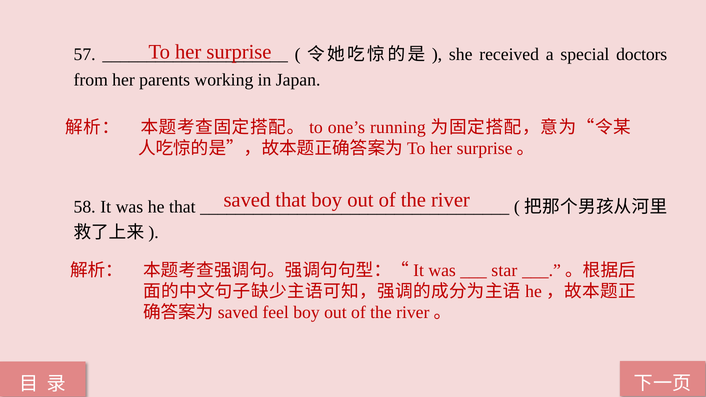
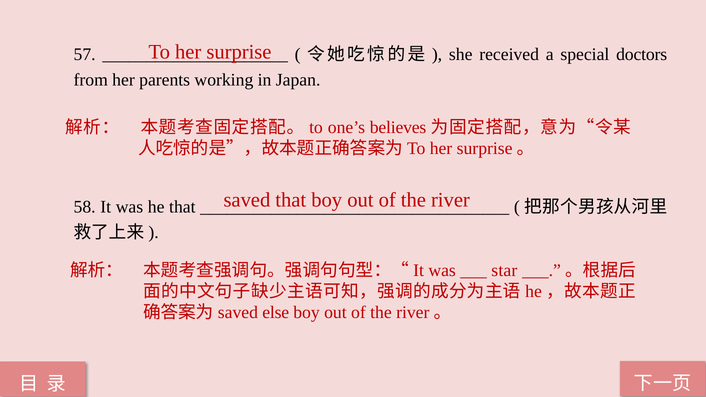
running: running -> believes
feel: feel -> else
